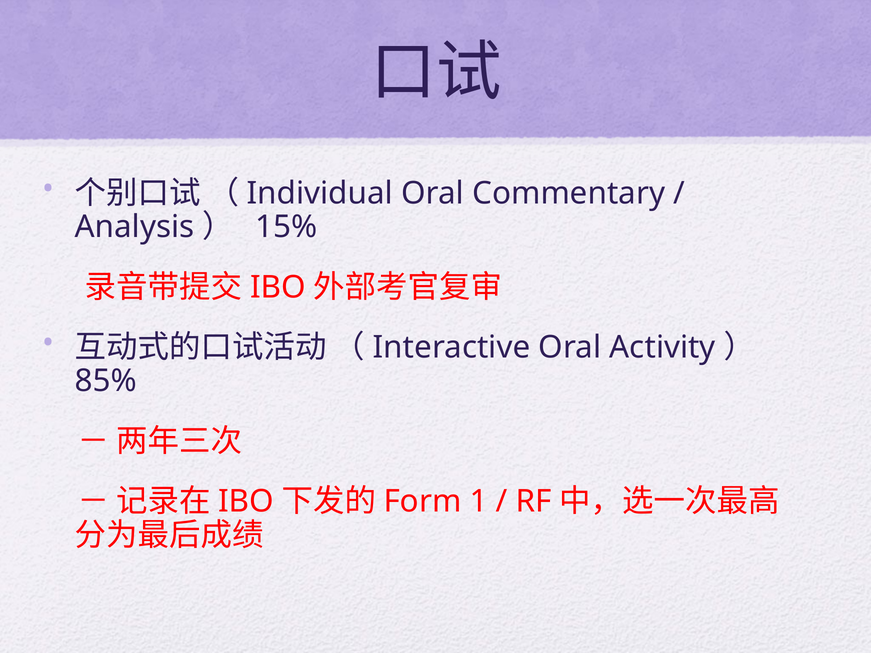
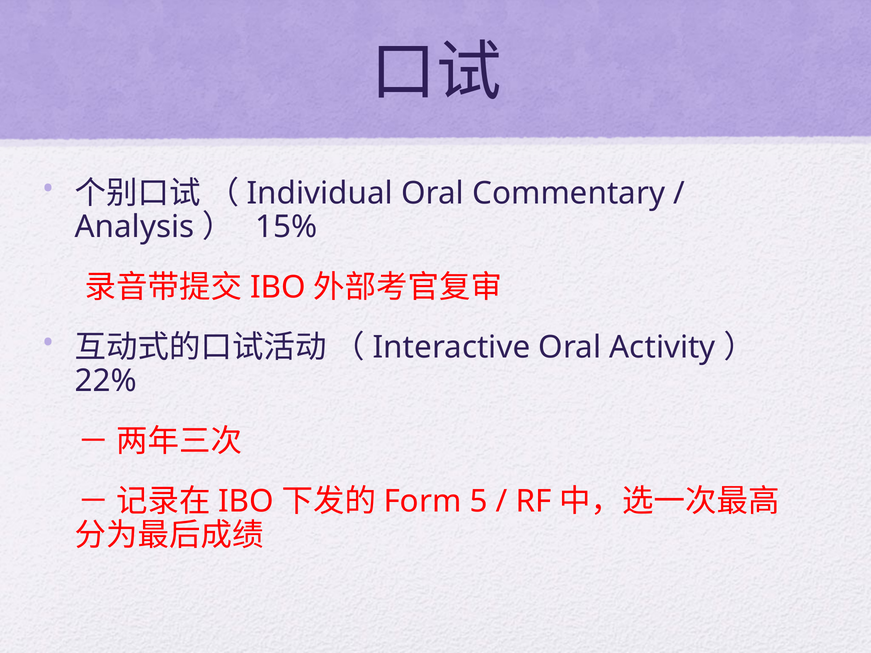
85%: 85% -> 22%
1: 1 -> 5
